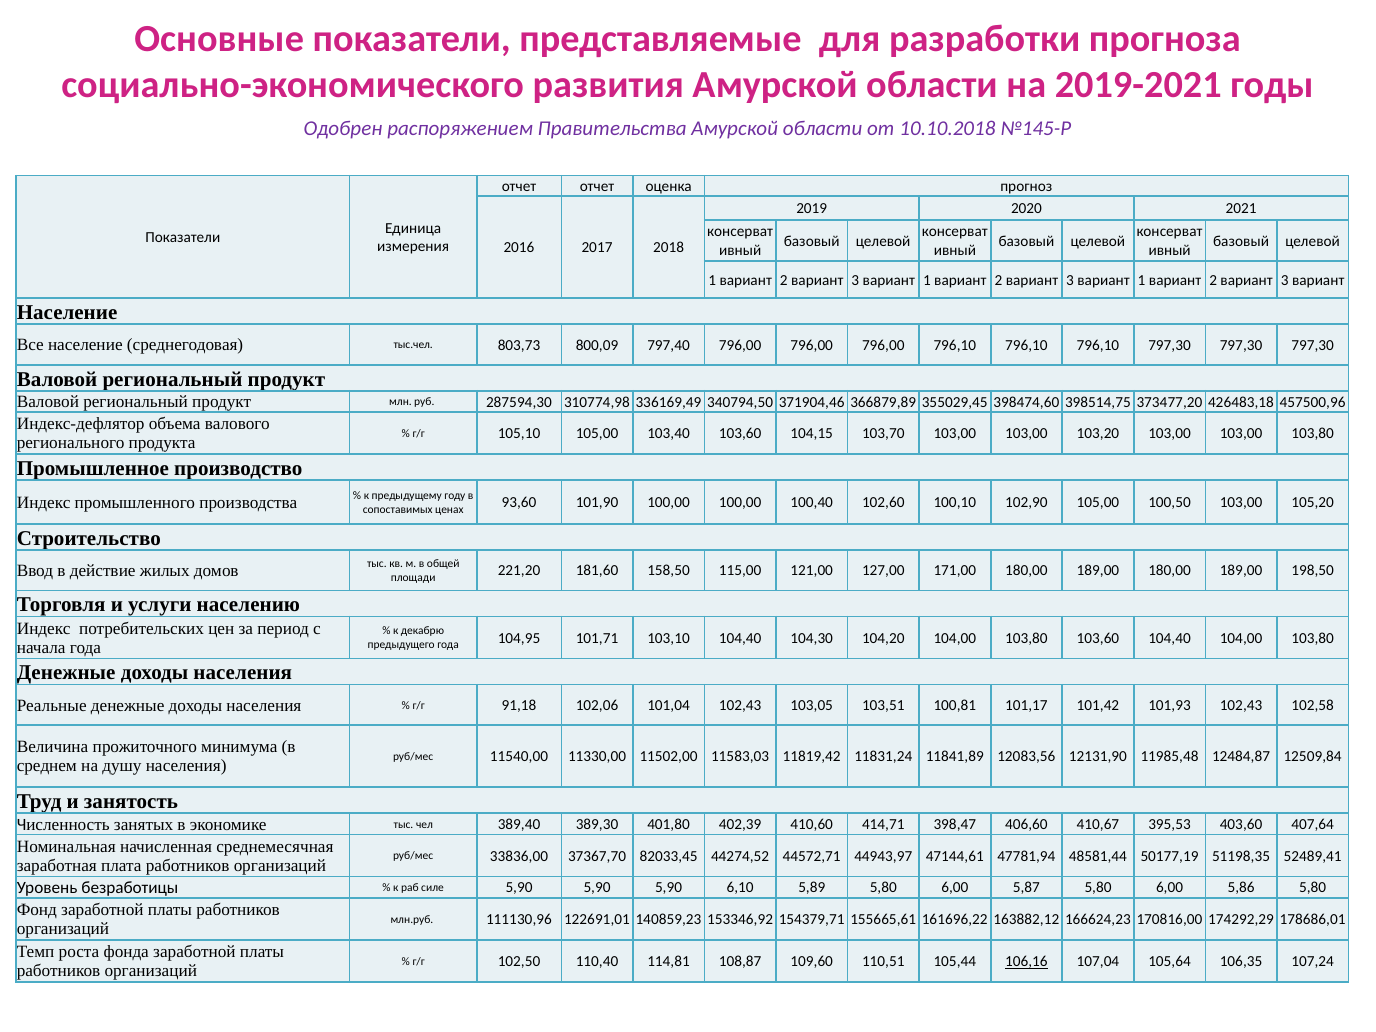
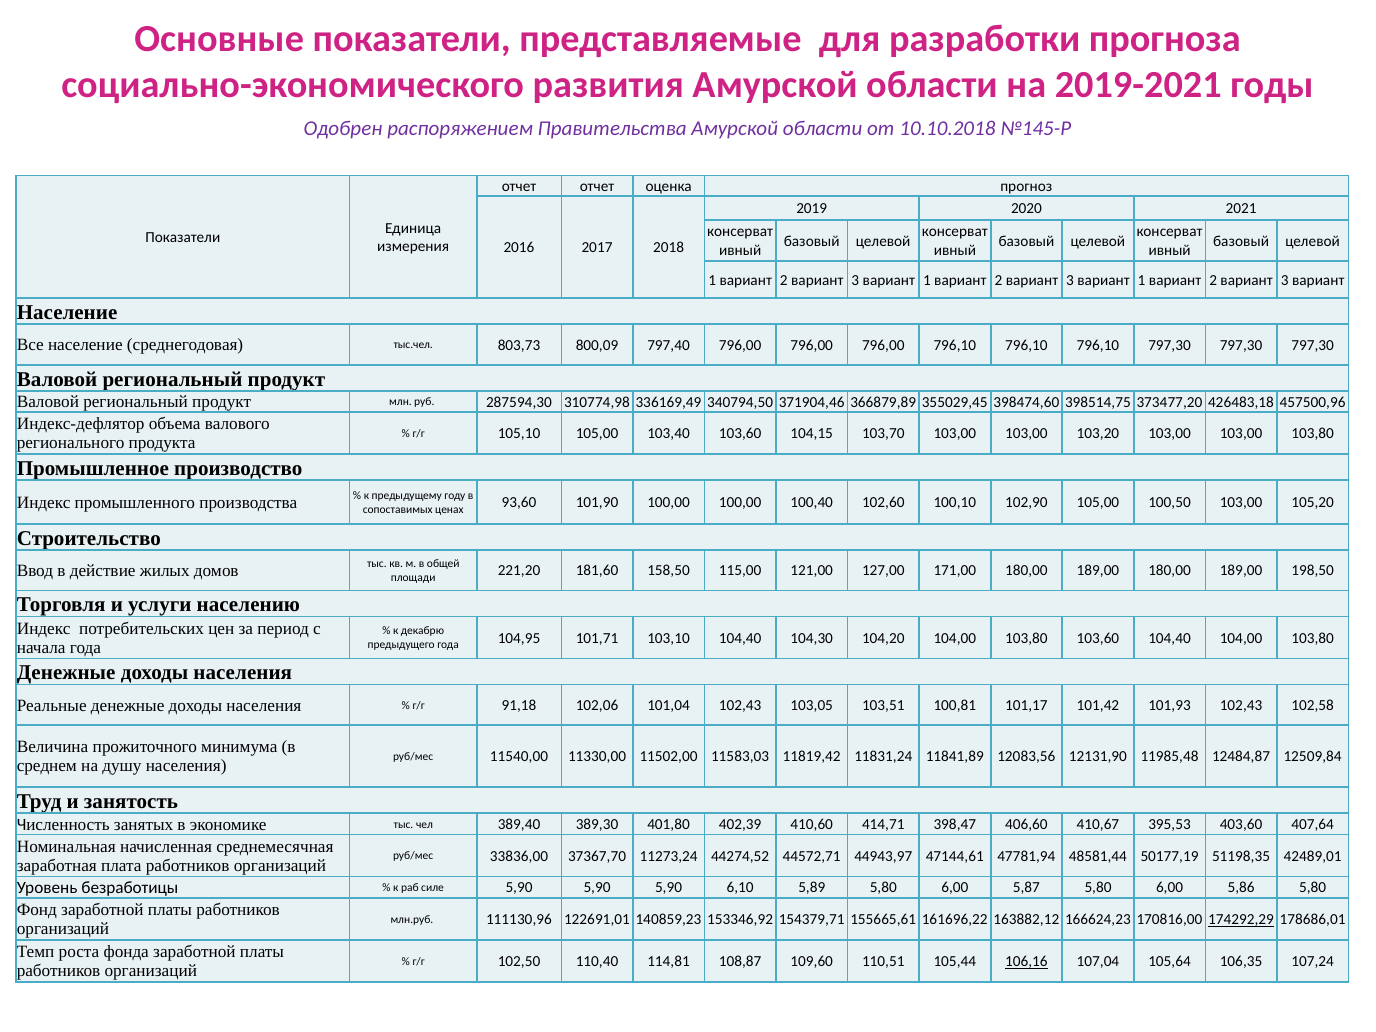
82033,45: 82033,45 -> 11273,24
52489,41: 52489,41 -> 42489,01
174292,29 underline: none -> present
